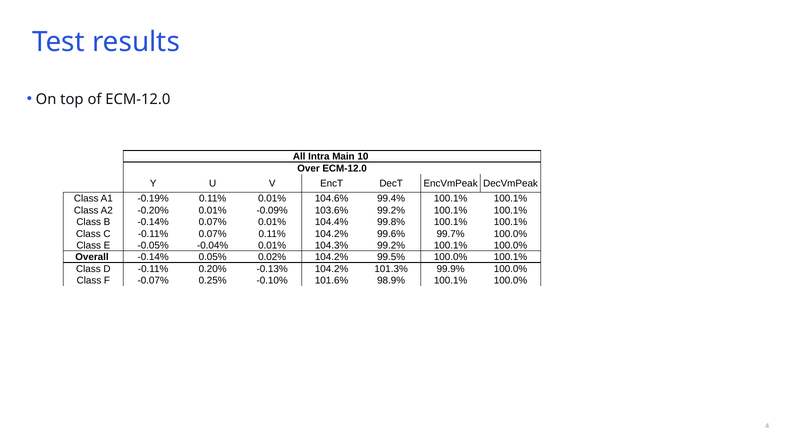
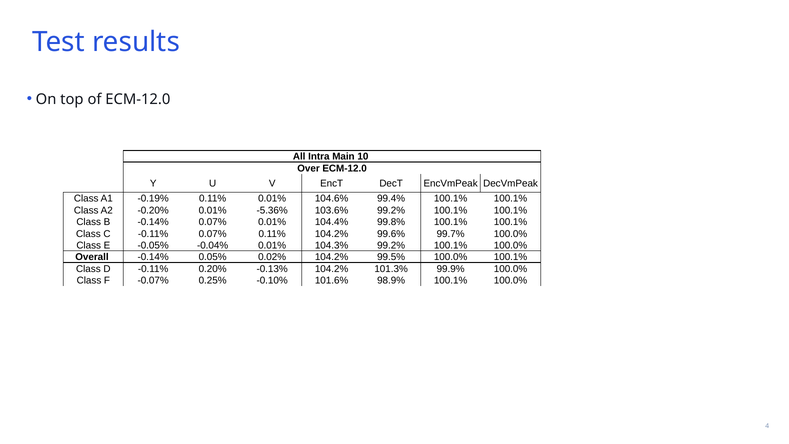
-0.09%: -0.09% -> -5.36%
